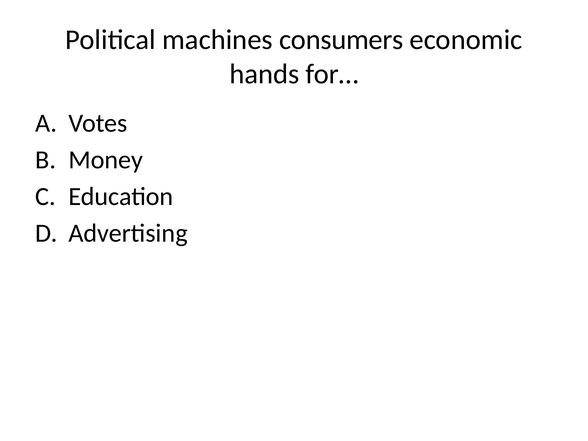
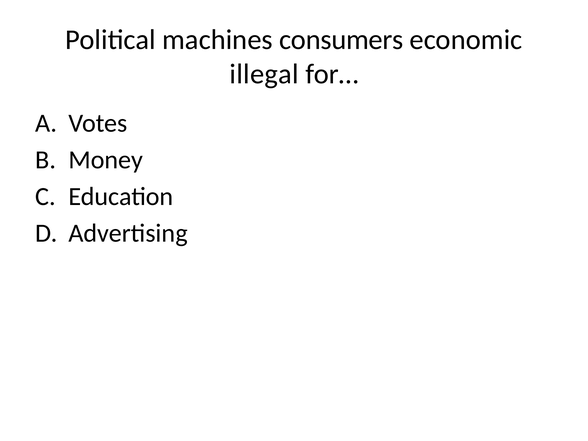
hands: hands -> illegal
